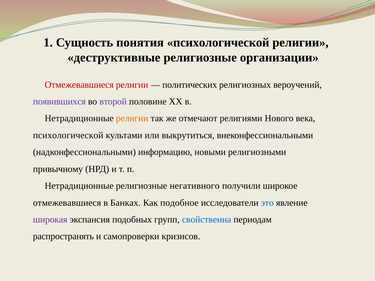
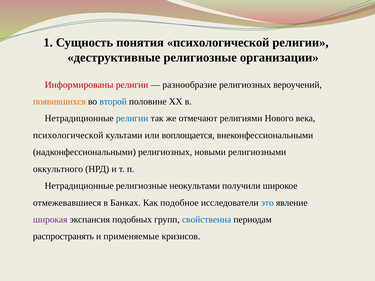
Отмежевавшиеся at (79, 85): Отмежевавшиеся -> Информированы
политических: политических -> разнообразие
появившихся colour: purple -> orange
второй colour: purple -> blue
религии at (132, 118) colour: orange -> blue
выкрутиться: выкрутиться -> воплощается
надконфессиональными информацию: информацию -> религиозных
привычному: привычному -> оккультного
негативного: негативного -> неокультами
самопроверки: самопроверки -> применяемые
